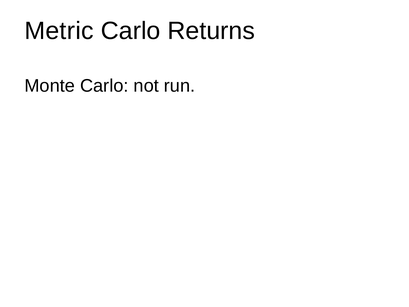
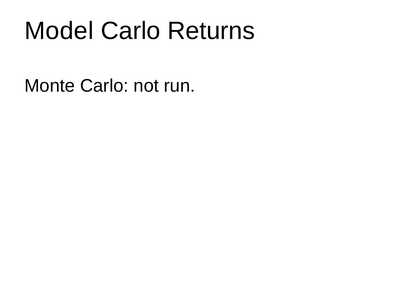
Metric: Metric -> Model
